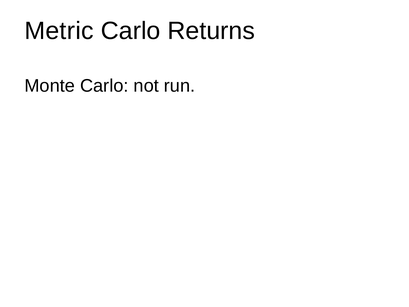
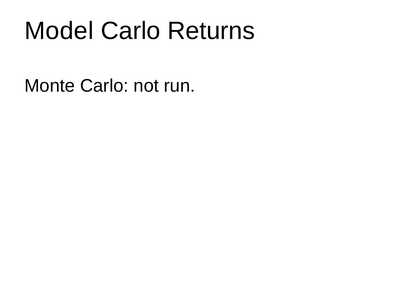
Metric: Metric -> Model
